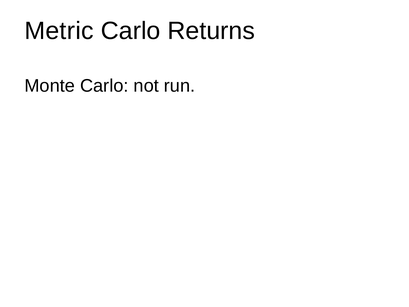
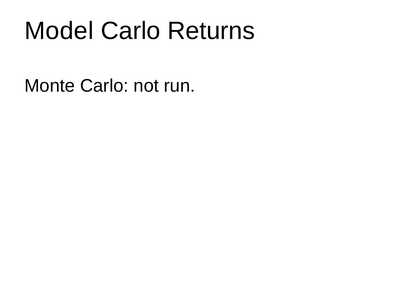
Metric: Metric -> Model
